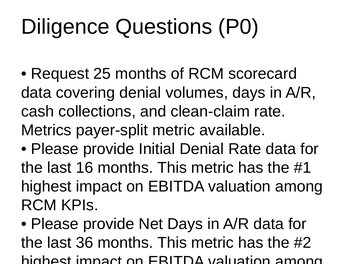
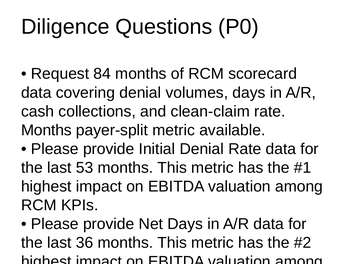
25: 25 -> 84
Metrics at (46, 130): Metrics -> Months
16: 16 -> 53
